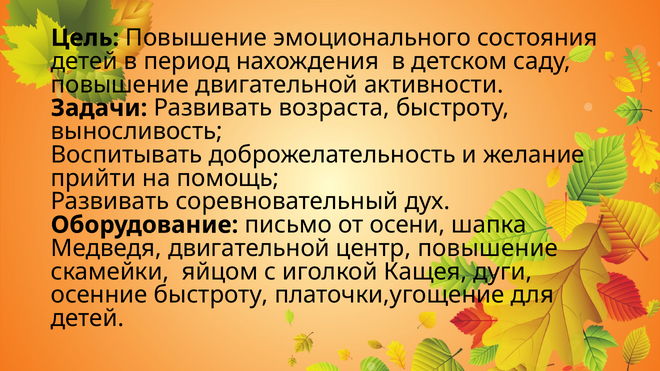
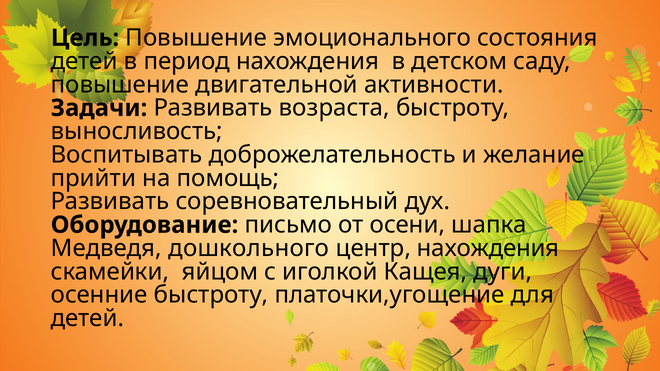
Медведя двигательной: двигательной -> дошкольного
центр повышение: повышение -> нахождения
